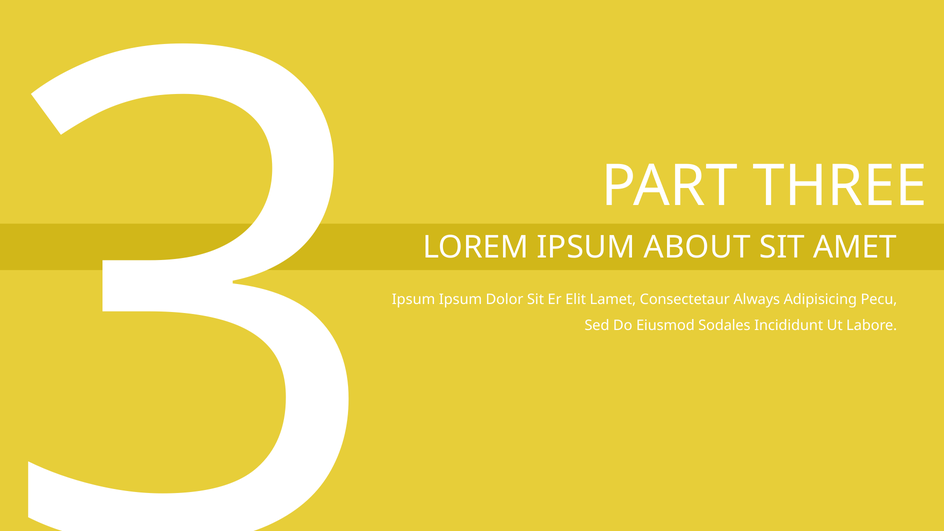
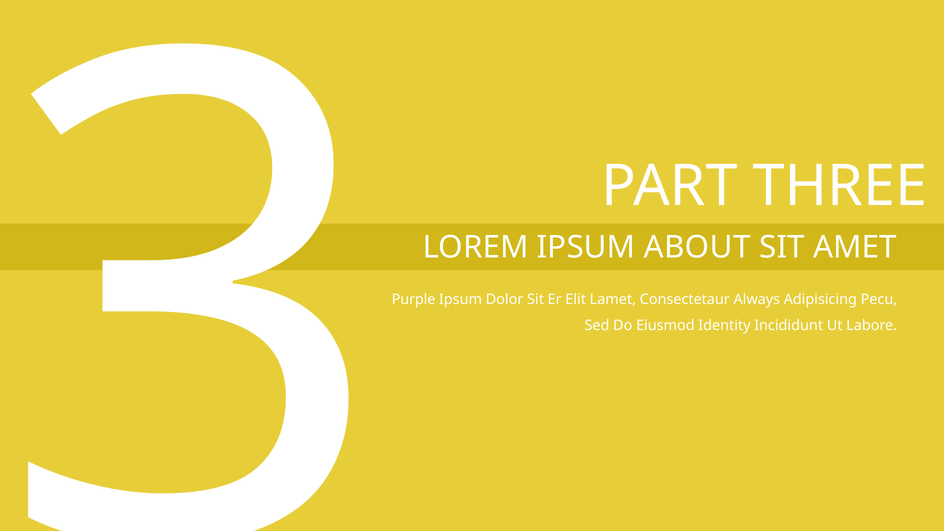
Ipsum at (413, 300): Ipsum -> Purple
Sodales: Sodales -> Identity
